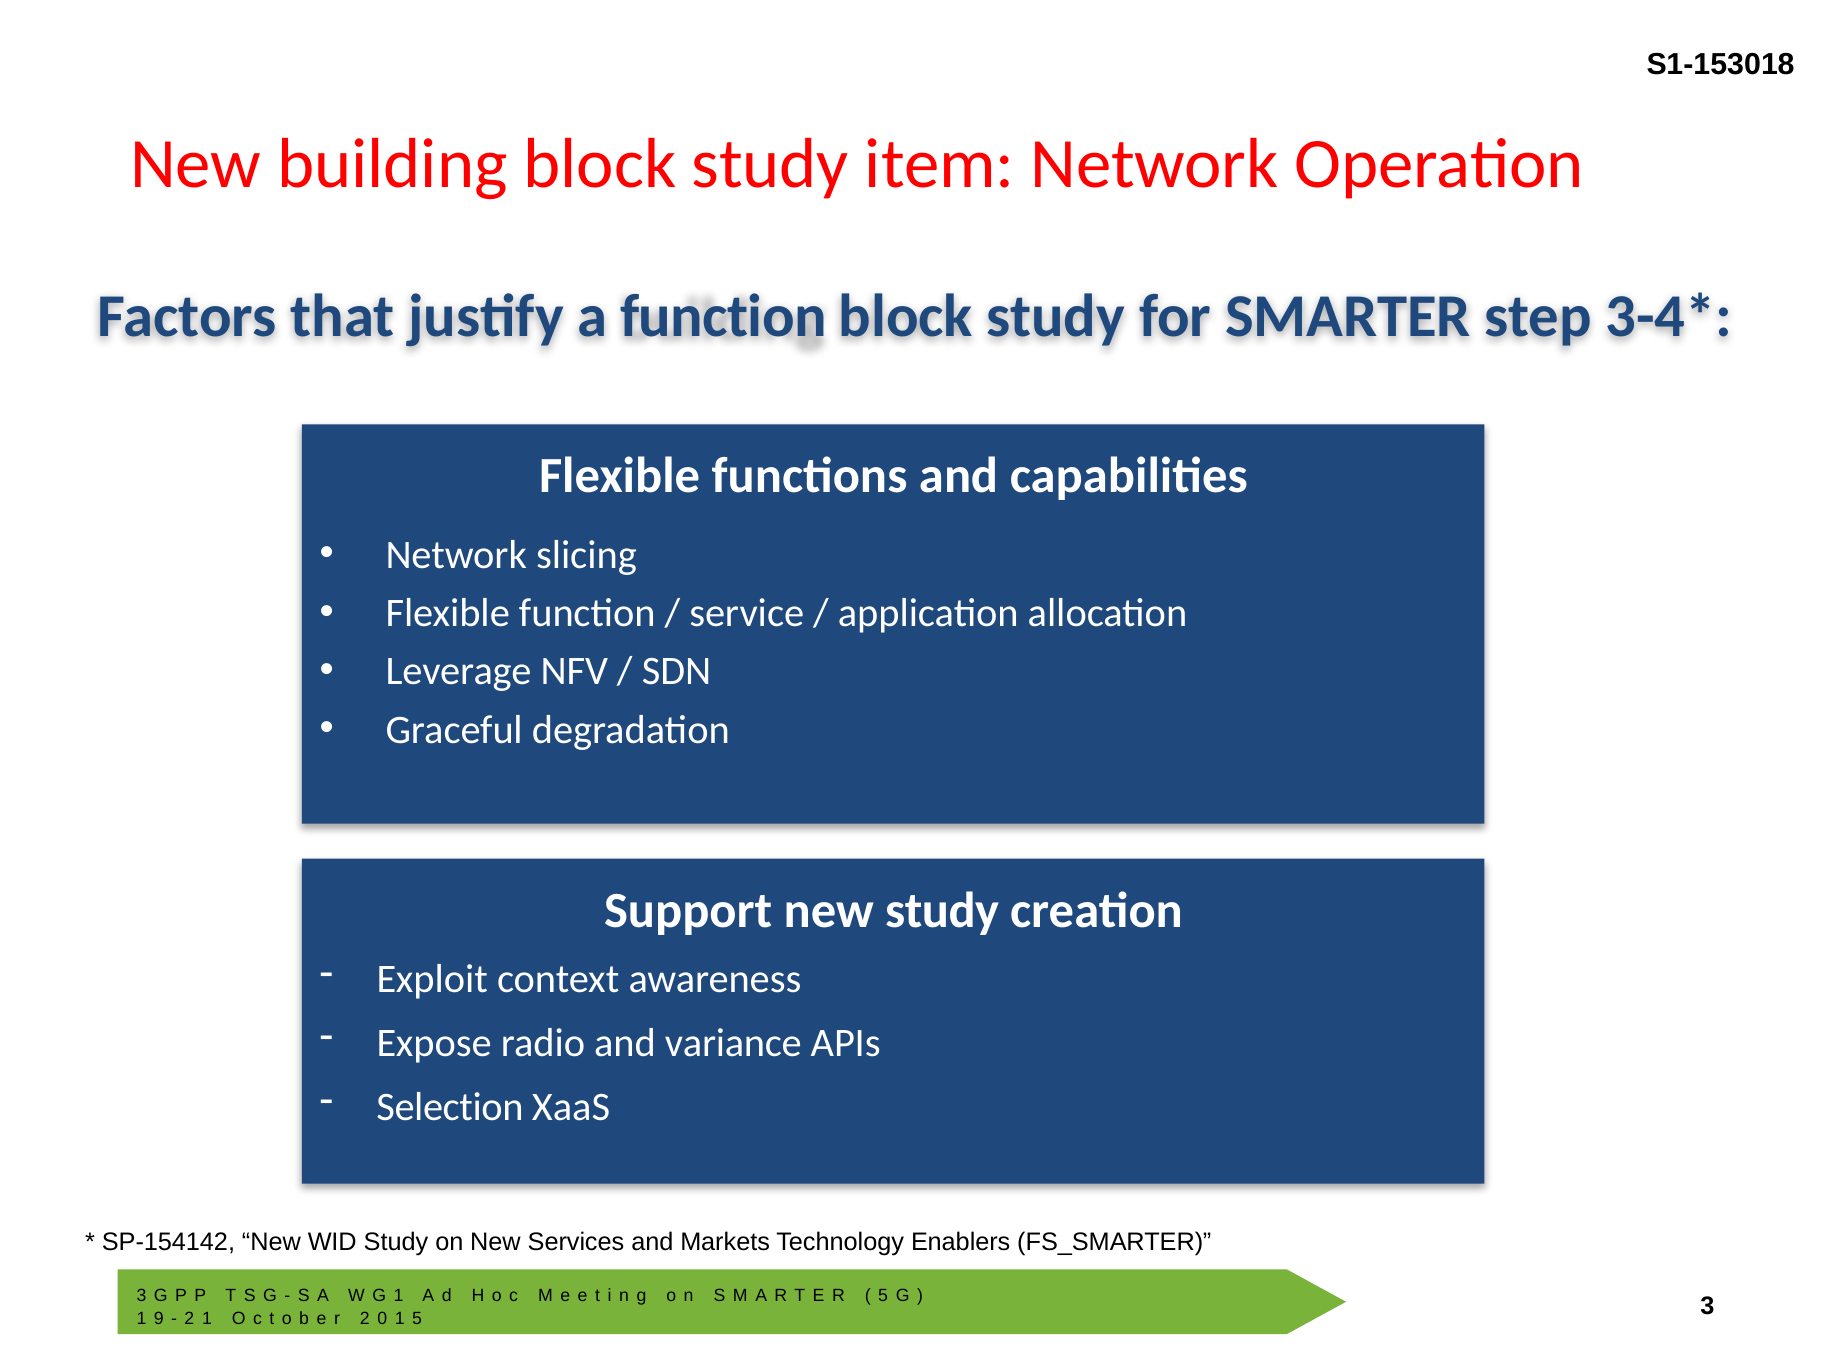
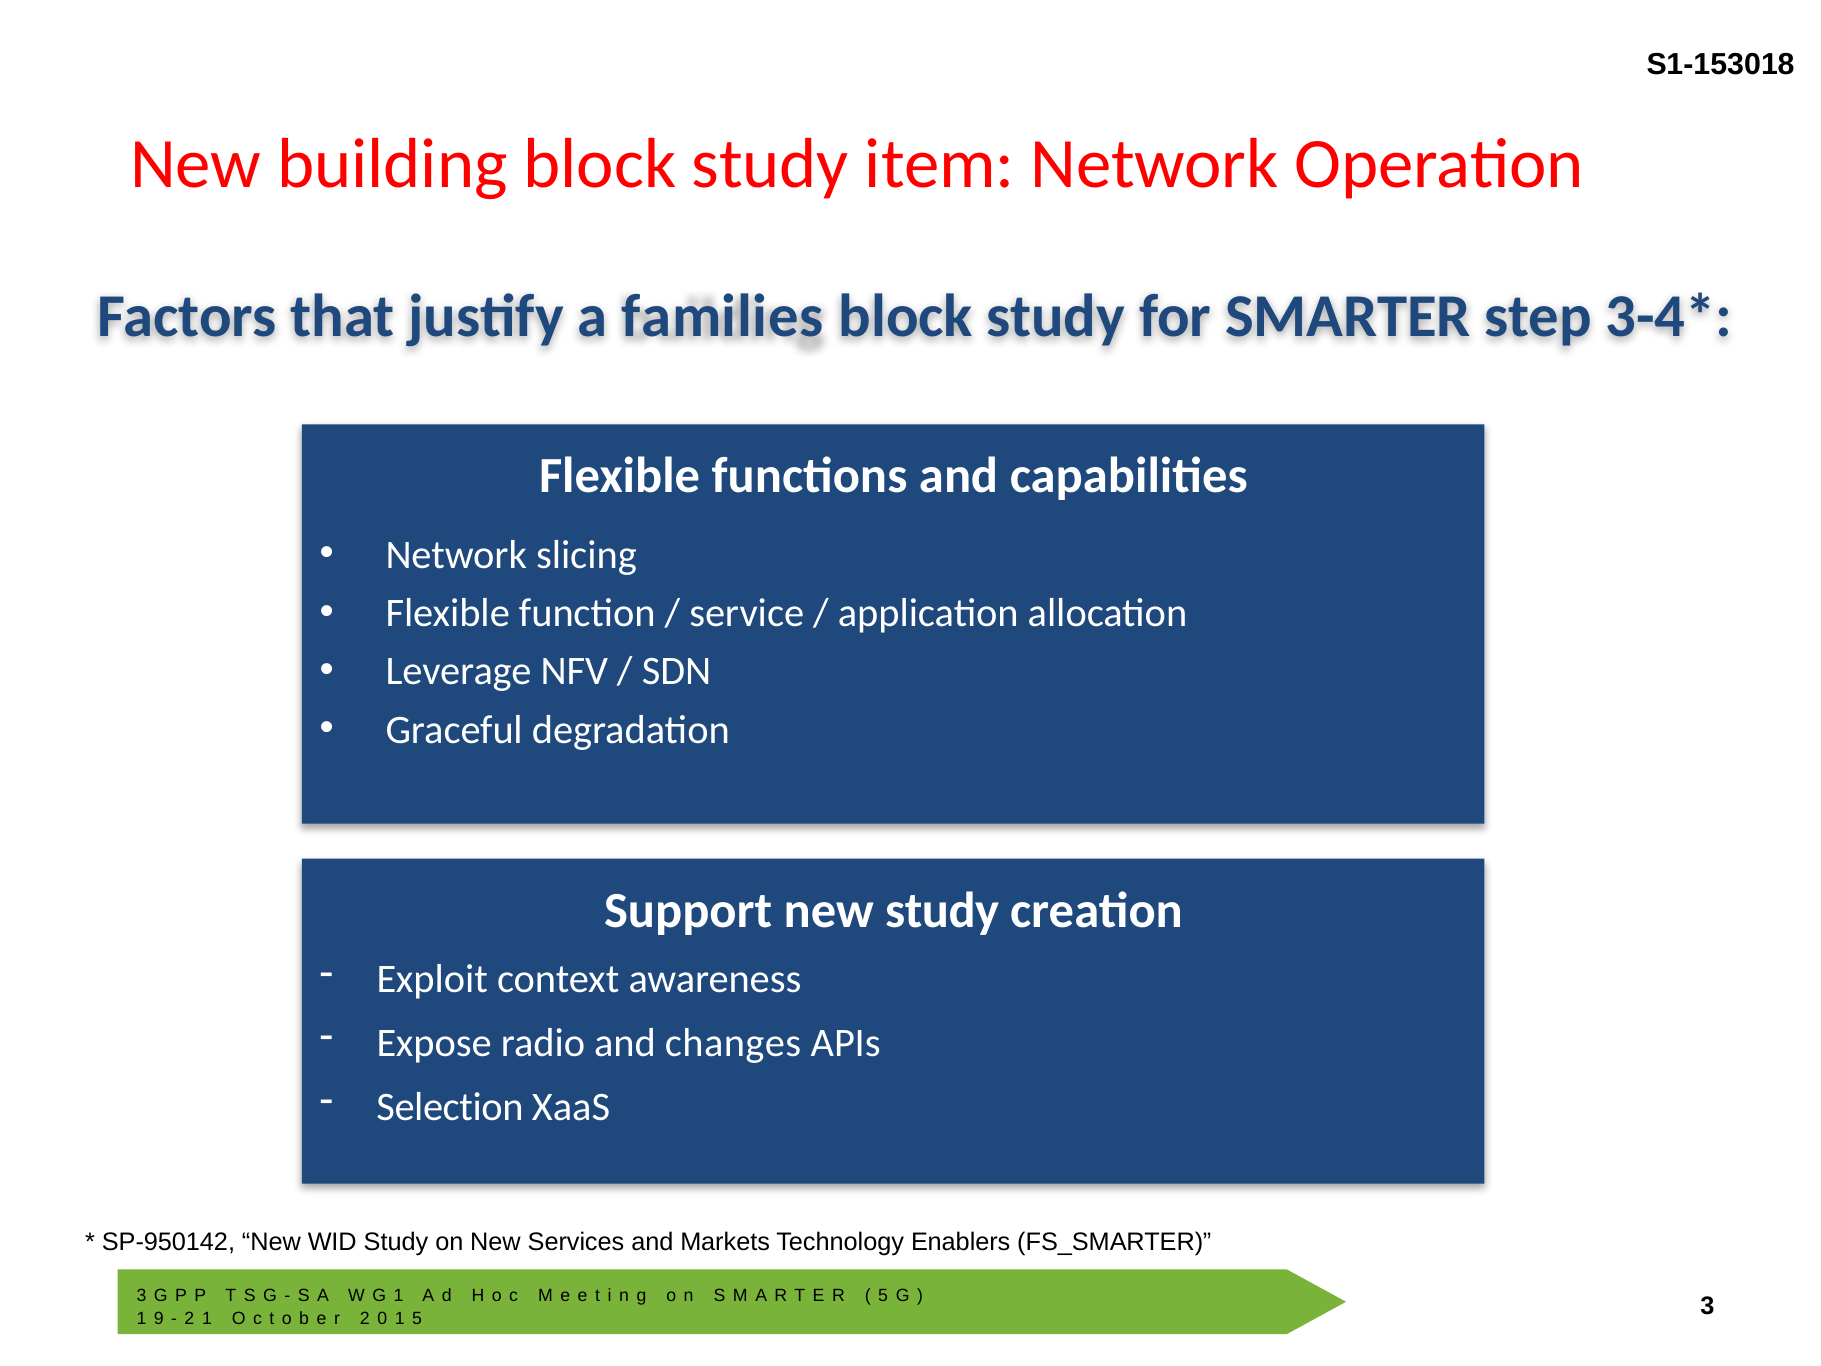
a function: function -> families
variance: variance -> changes
SP-154142: SP-154142 -> SP-950142
